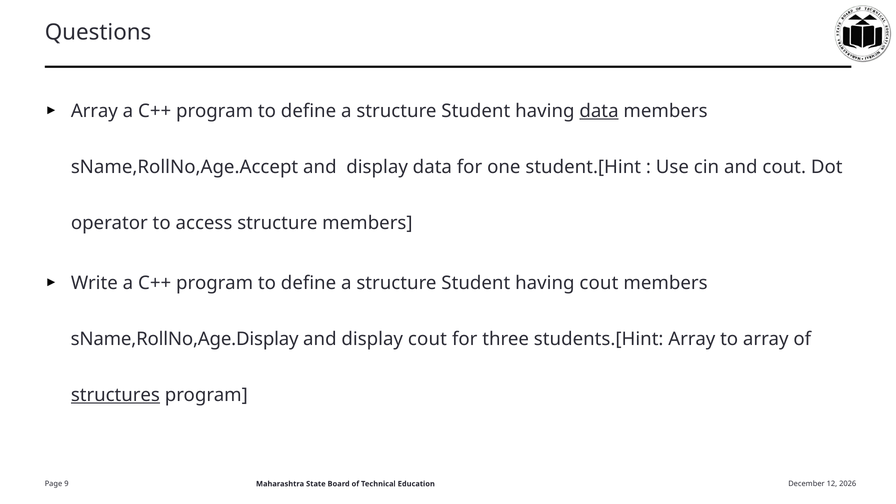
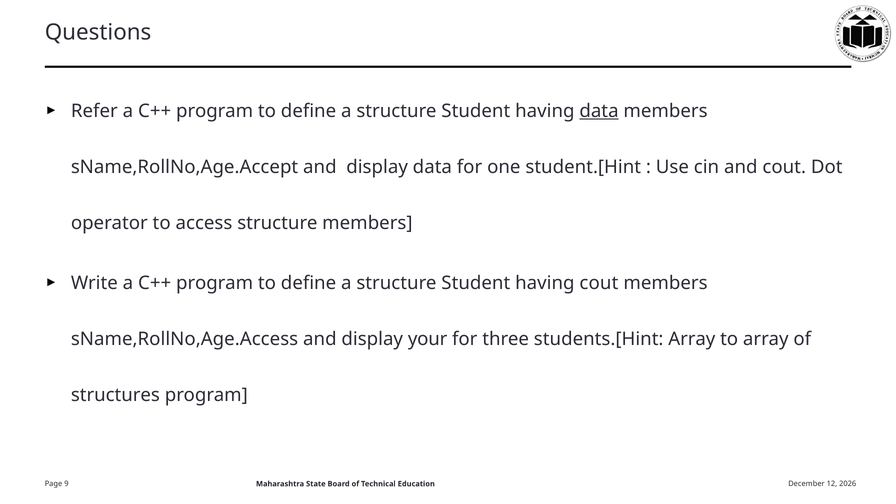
Array at (94, 111): Array -> Refer
sName,RollNo,Age.Display: sName,RollNo,Age.Display -> sName,RollNo,Age.Access
display cout: cout -> your
structures underline: present -> none
